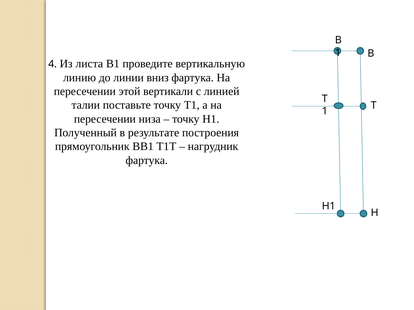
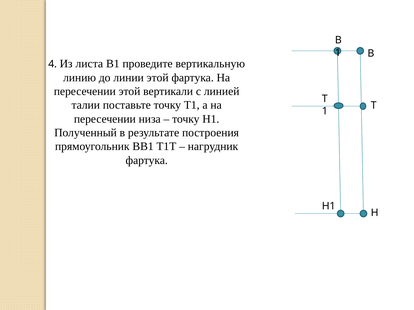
линии вниз: вниз -> этой
